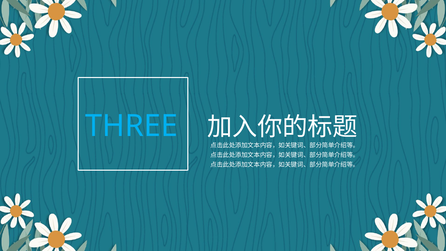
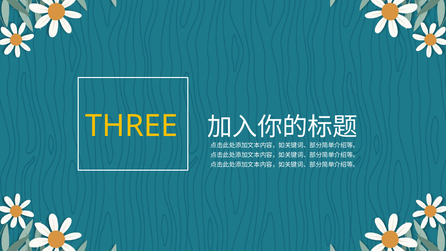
THREE colour: light blue -> yellow
